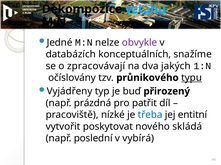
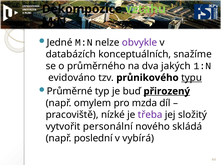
vztahu colour: light blue -> light green
zpracovávají: zpracovávají -> průměrného
očíslovány: očíslovány -> evidováno
Vyjádřeny: Vyjádřeny -> Průměrné
přirozený underline: none -> present
prázdná: prázdná -> omylem
patřit: patřit -> mzda
třeba colour: blue -> purple
entitní: entitní -> složitý
poskytovat: poskytovat -> personální
